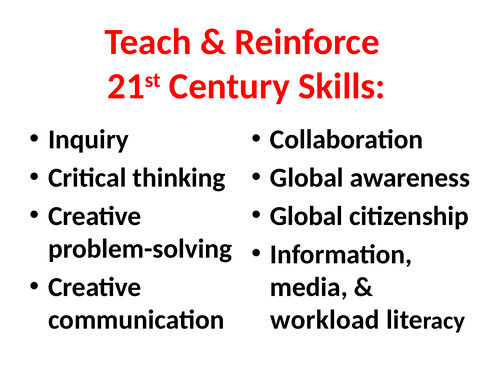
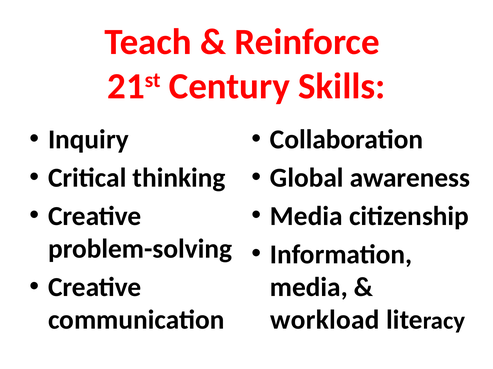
Global at (306, 217): Global -> Media
